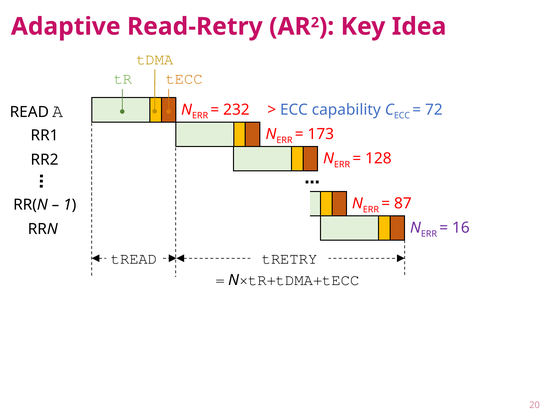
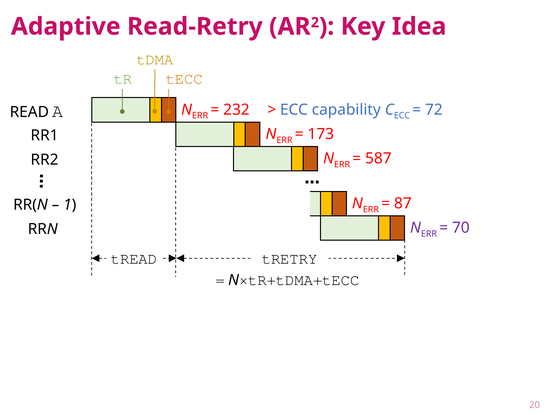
128: 128 -> 587
16: 16 -> 70
